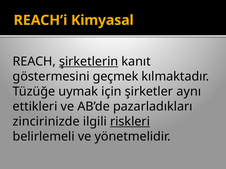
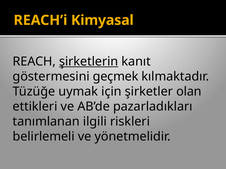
aynı: aynı -> olan
zincirinizde: zincirinizde -> tanımlanan
riskleri underline: present -> none
